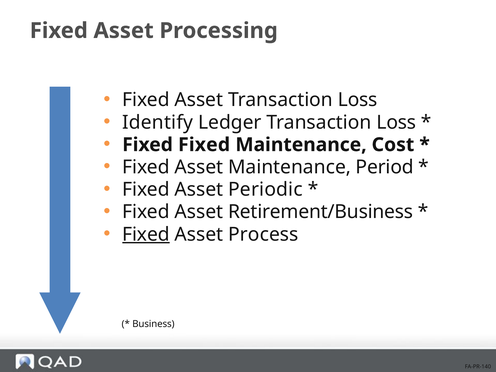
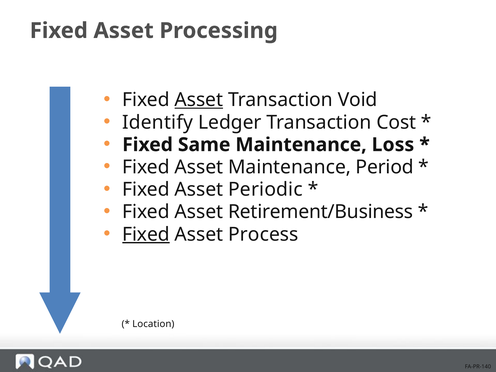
Asset at (199, 100) underline: none -> present
Loss at (358, 100): Loss -> Void
Ledger Transaction Loss: Loss -> Cost
Fixed Fixed: Fixed -> Same
Cost: Cost -> Loss
Business: Business -> Location
